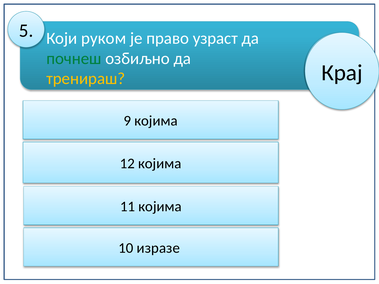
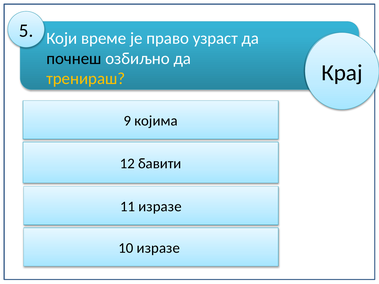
руком: руком -> време
почнеш colour: green -> black
12 којима: којима -> бавити
11 којима: којима -> изразе
